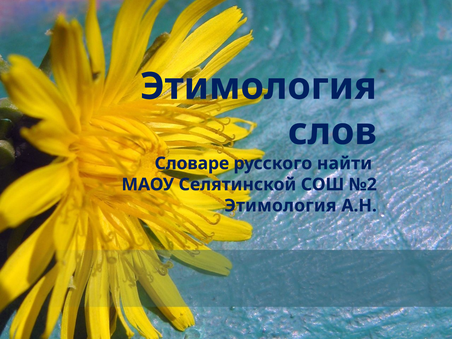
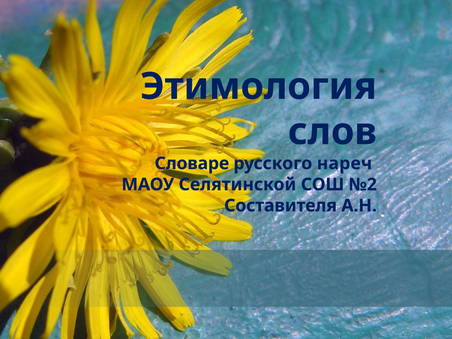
найти: найти -> нареч
Этимология at (280, 206): Этимология -> Составителя
